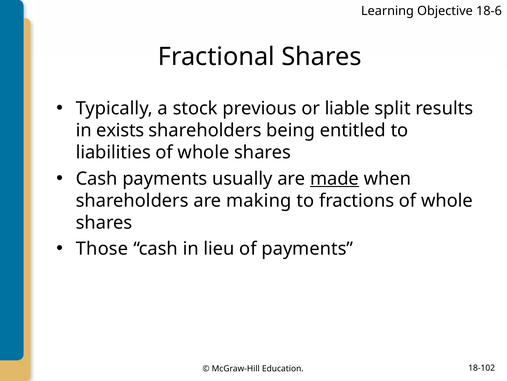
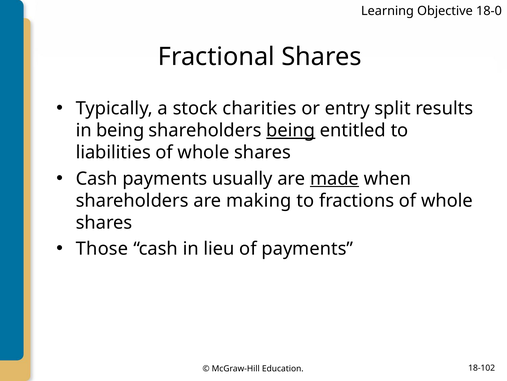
18-6: 18-6 -> 18-0
previous: previous -> charities
liable: liable -> entry
in exists: exists -> being
being at (291, 130) underline: none -> present
